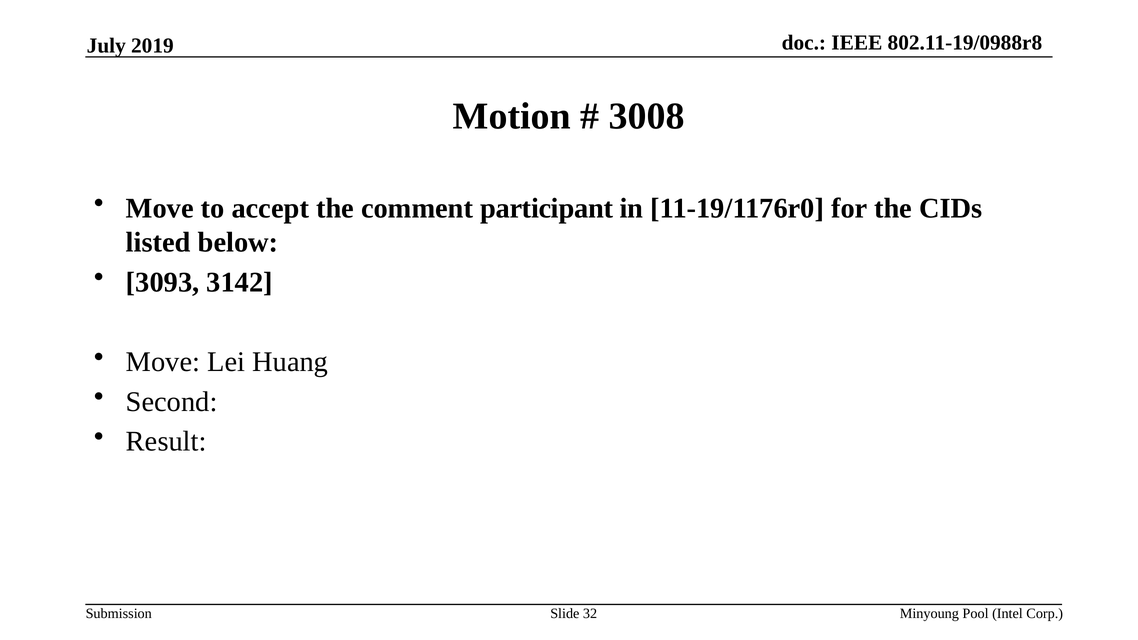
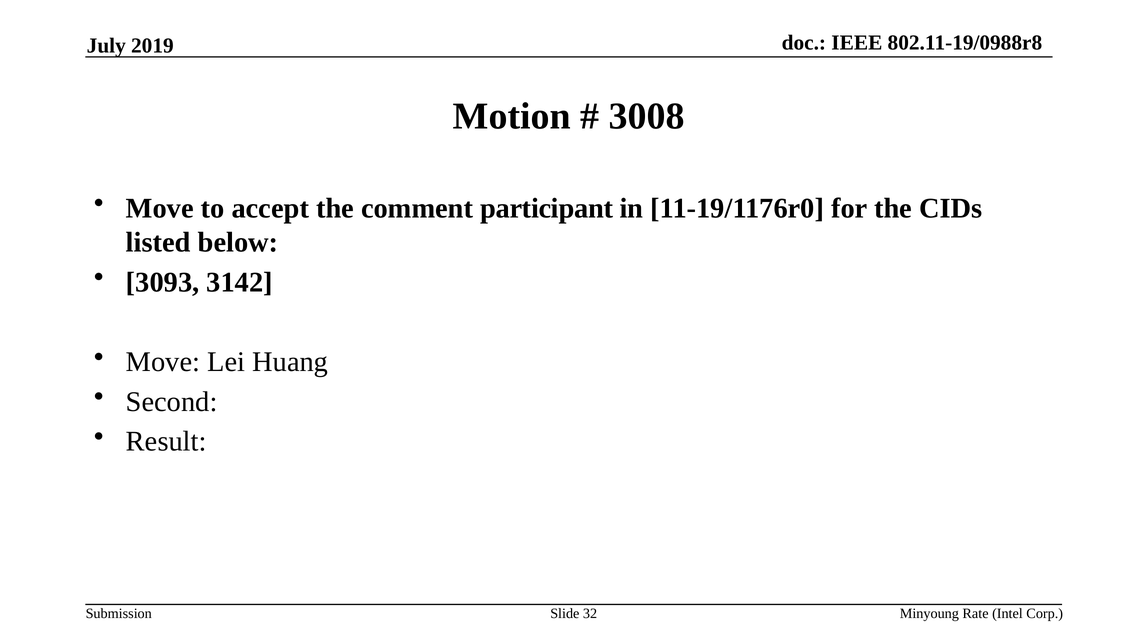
Pool: Pool -> Rate
